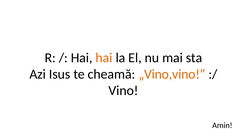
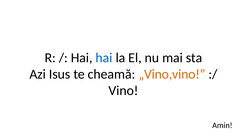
hai at (104, 58) colour: orange -> blue
